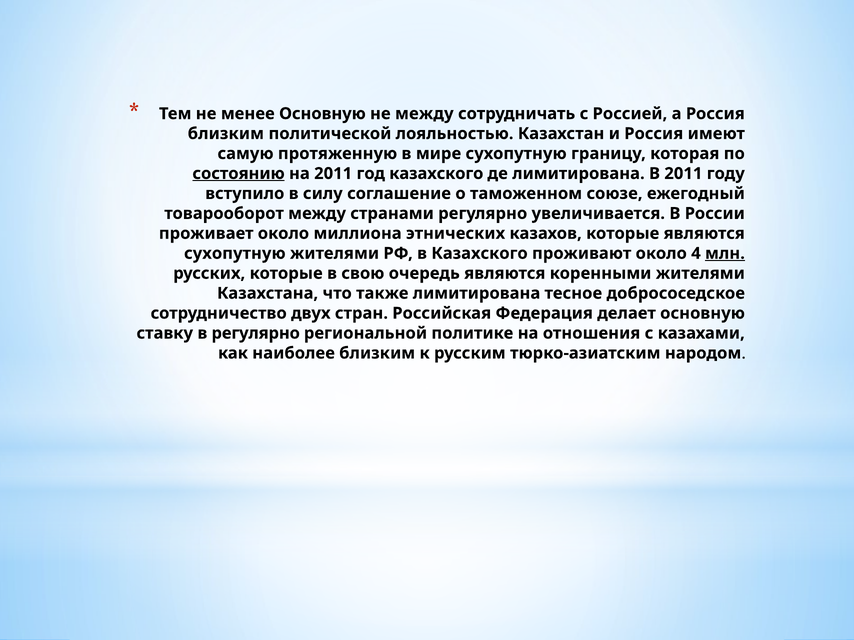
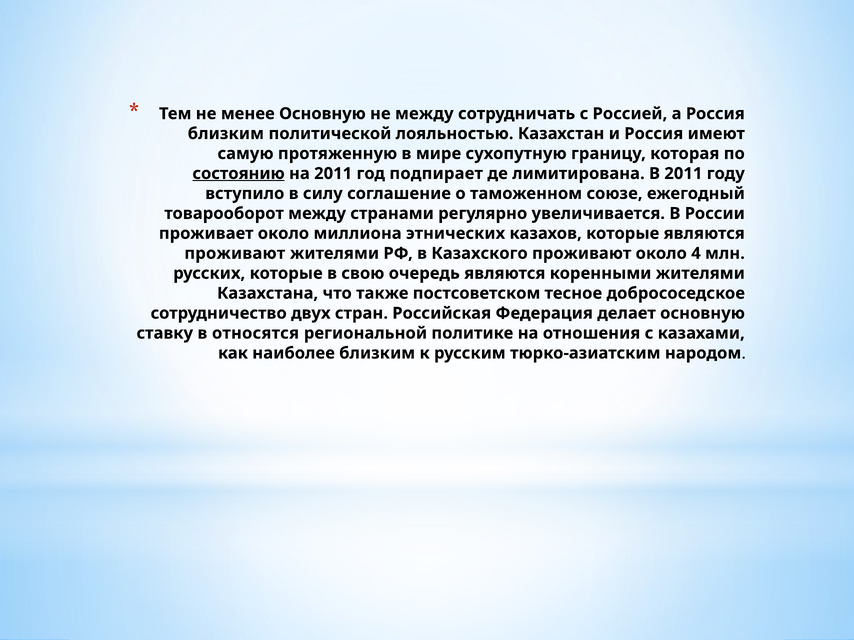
год казахского: казахского -> подпирает
сухопутную at (235, 254): сухопутную -> проживают
млн underline: present -> none
также лимитирована: лимитирована -> постсоветском
в регулярно: регулярно -> относятся
